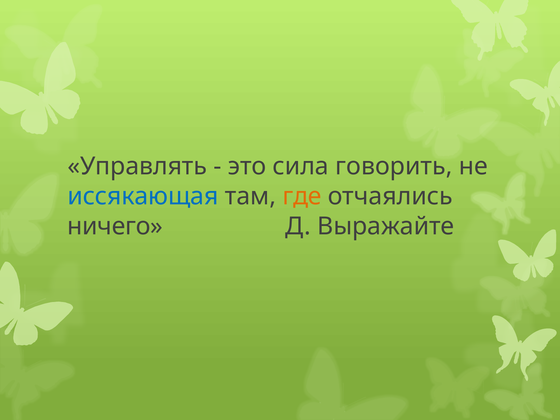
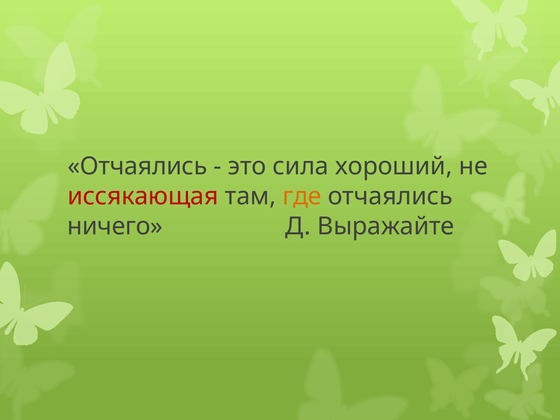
Управлять at (137, 166): Управлять -> Отчаялись
говорить: говорить -> хороший
иссякающая colour: blue -> red
